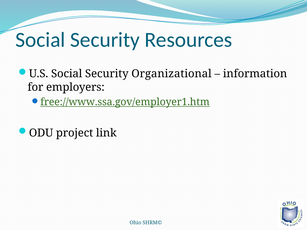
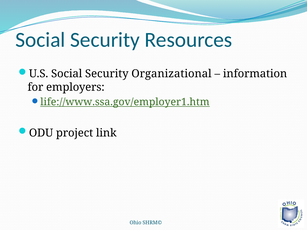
free://www.ssa.gov/employer1.htm: free://www.ssa.gov/employer1.htm -> life://www.ssa.gov/employer1.htm
